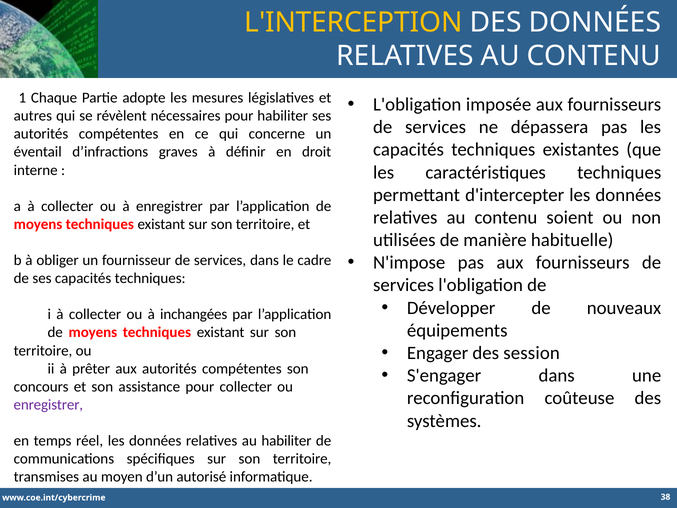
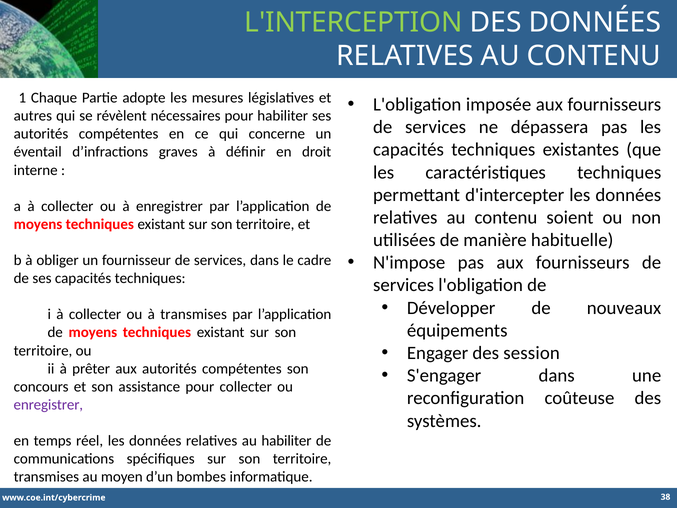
L'INTERCEPTION colour: yellow -> light green
à inchangées: inchangées -> transmises
autorisé: autorisé -> bombes
